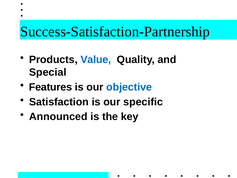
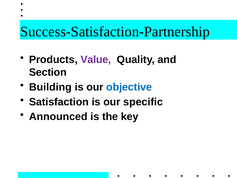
Value colour: blue -> purple
Special: Special -> Section
Features: Features -> Building
